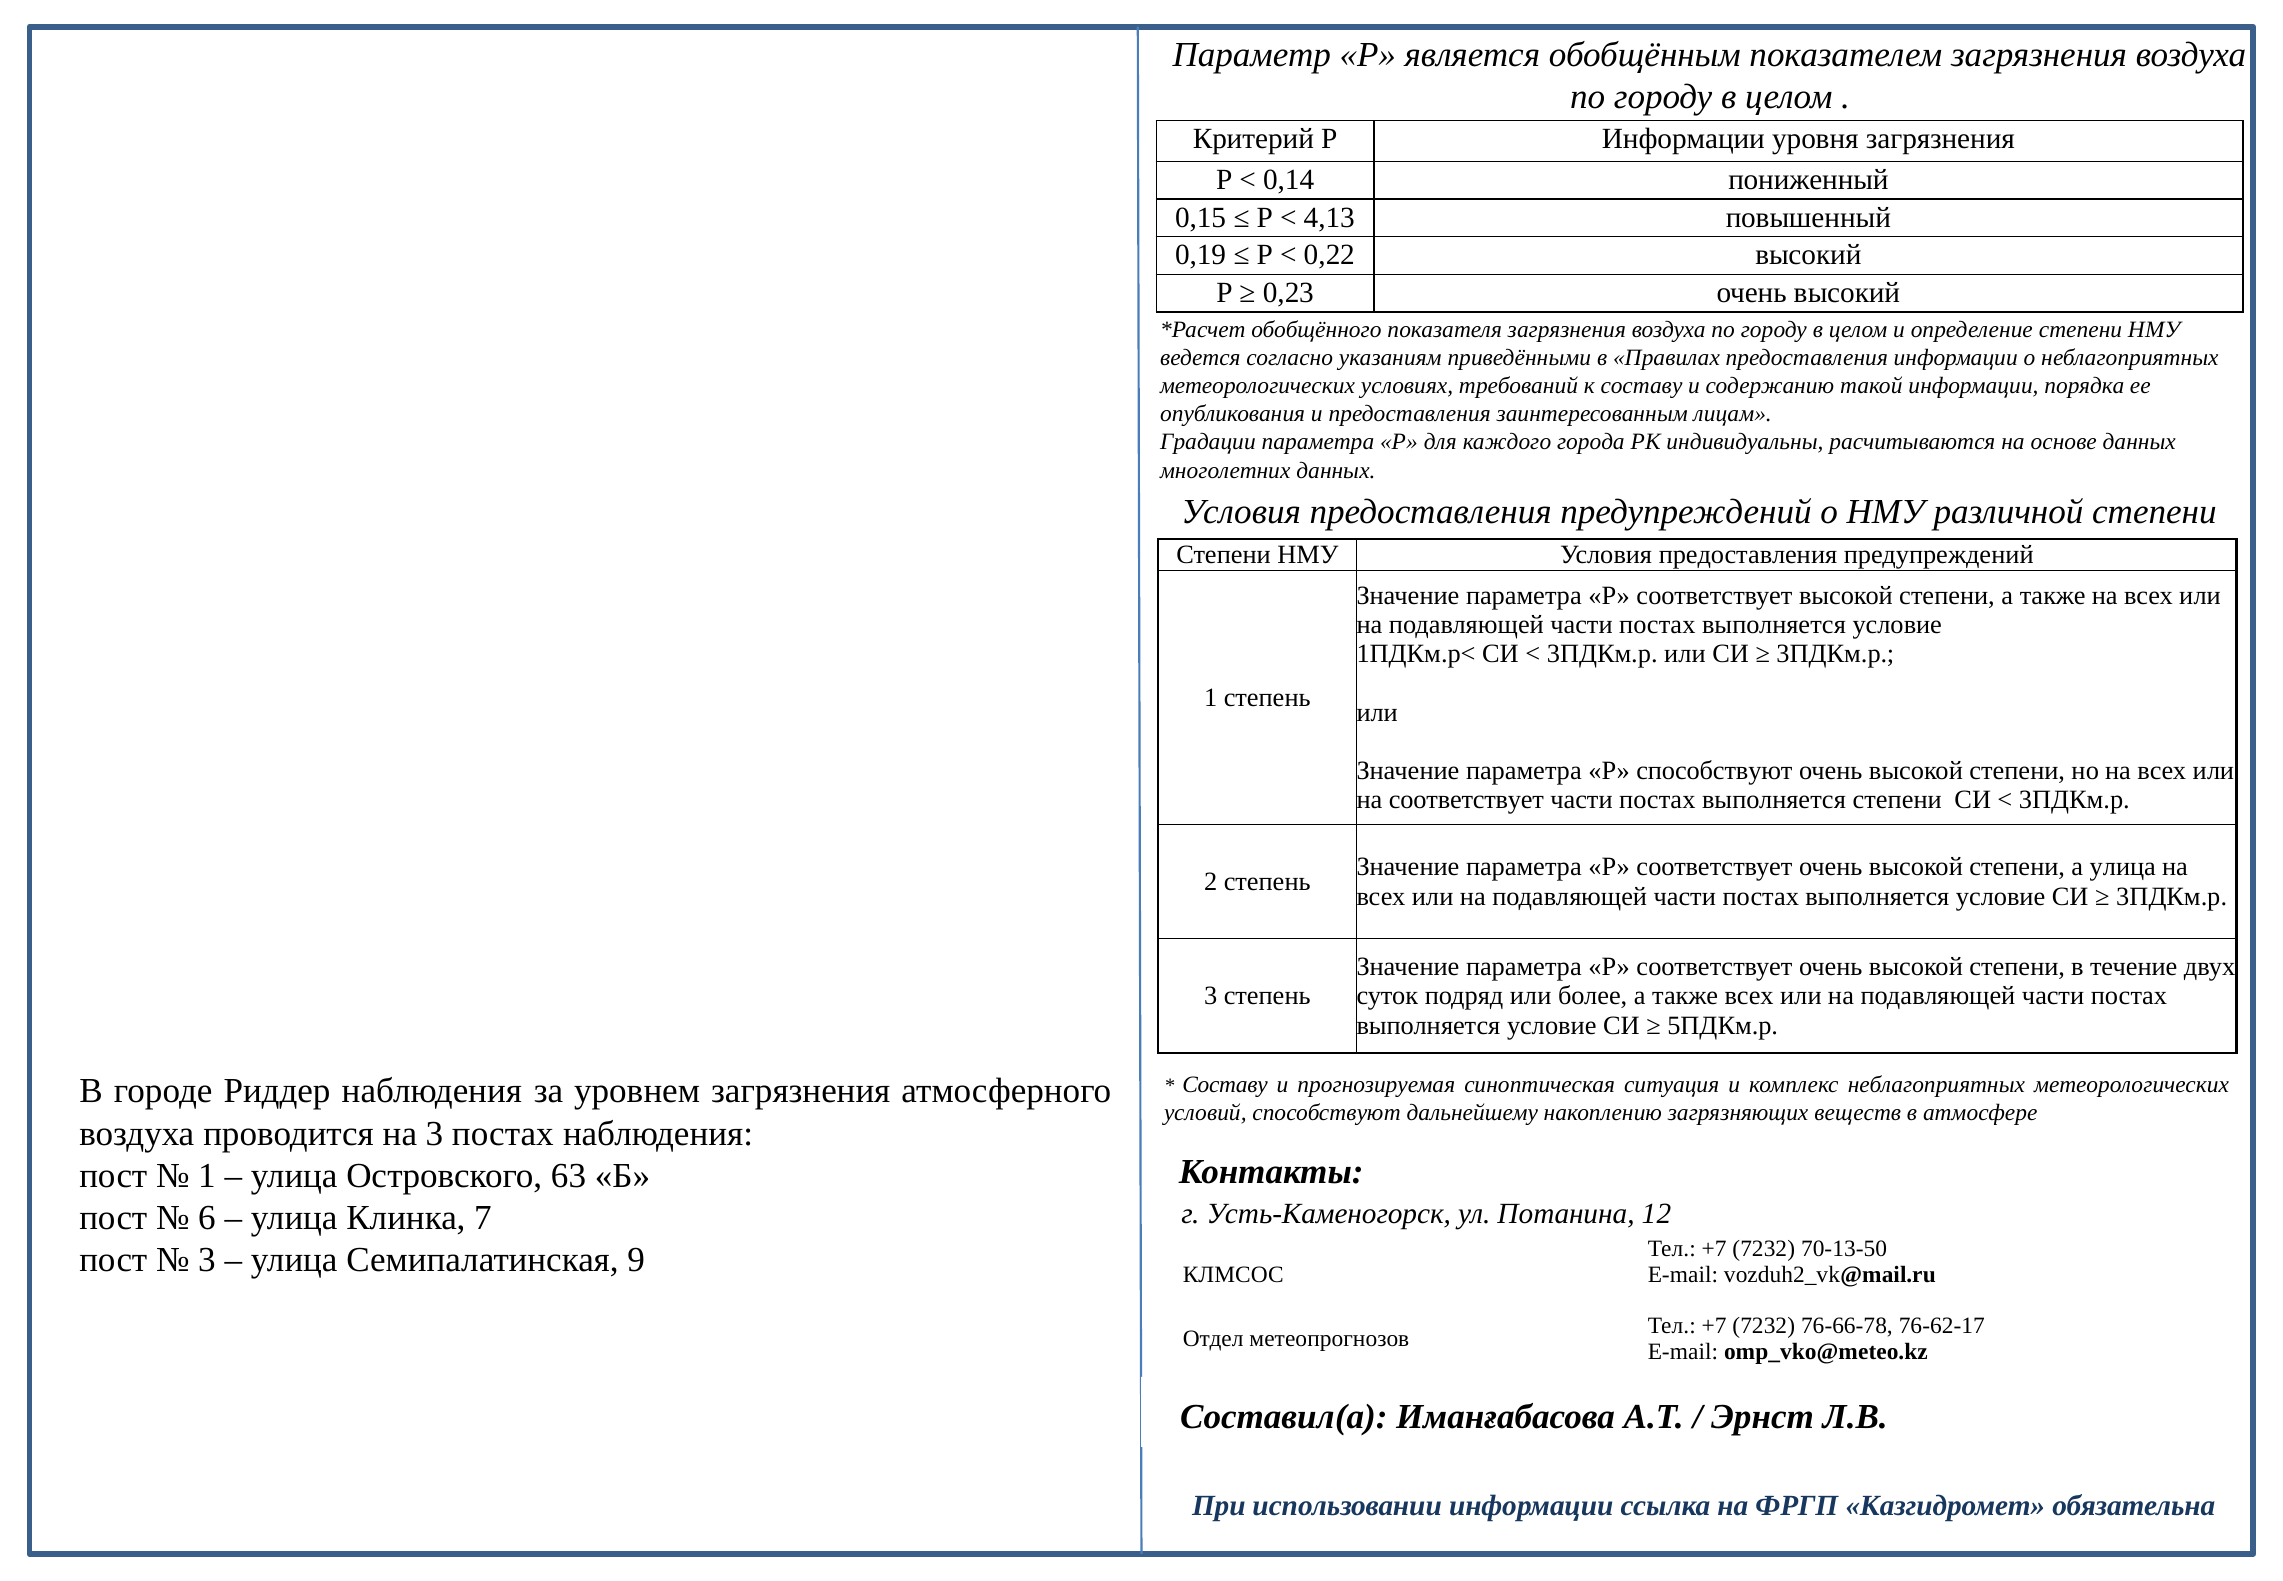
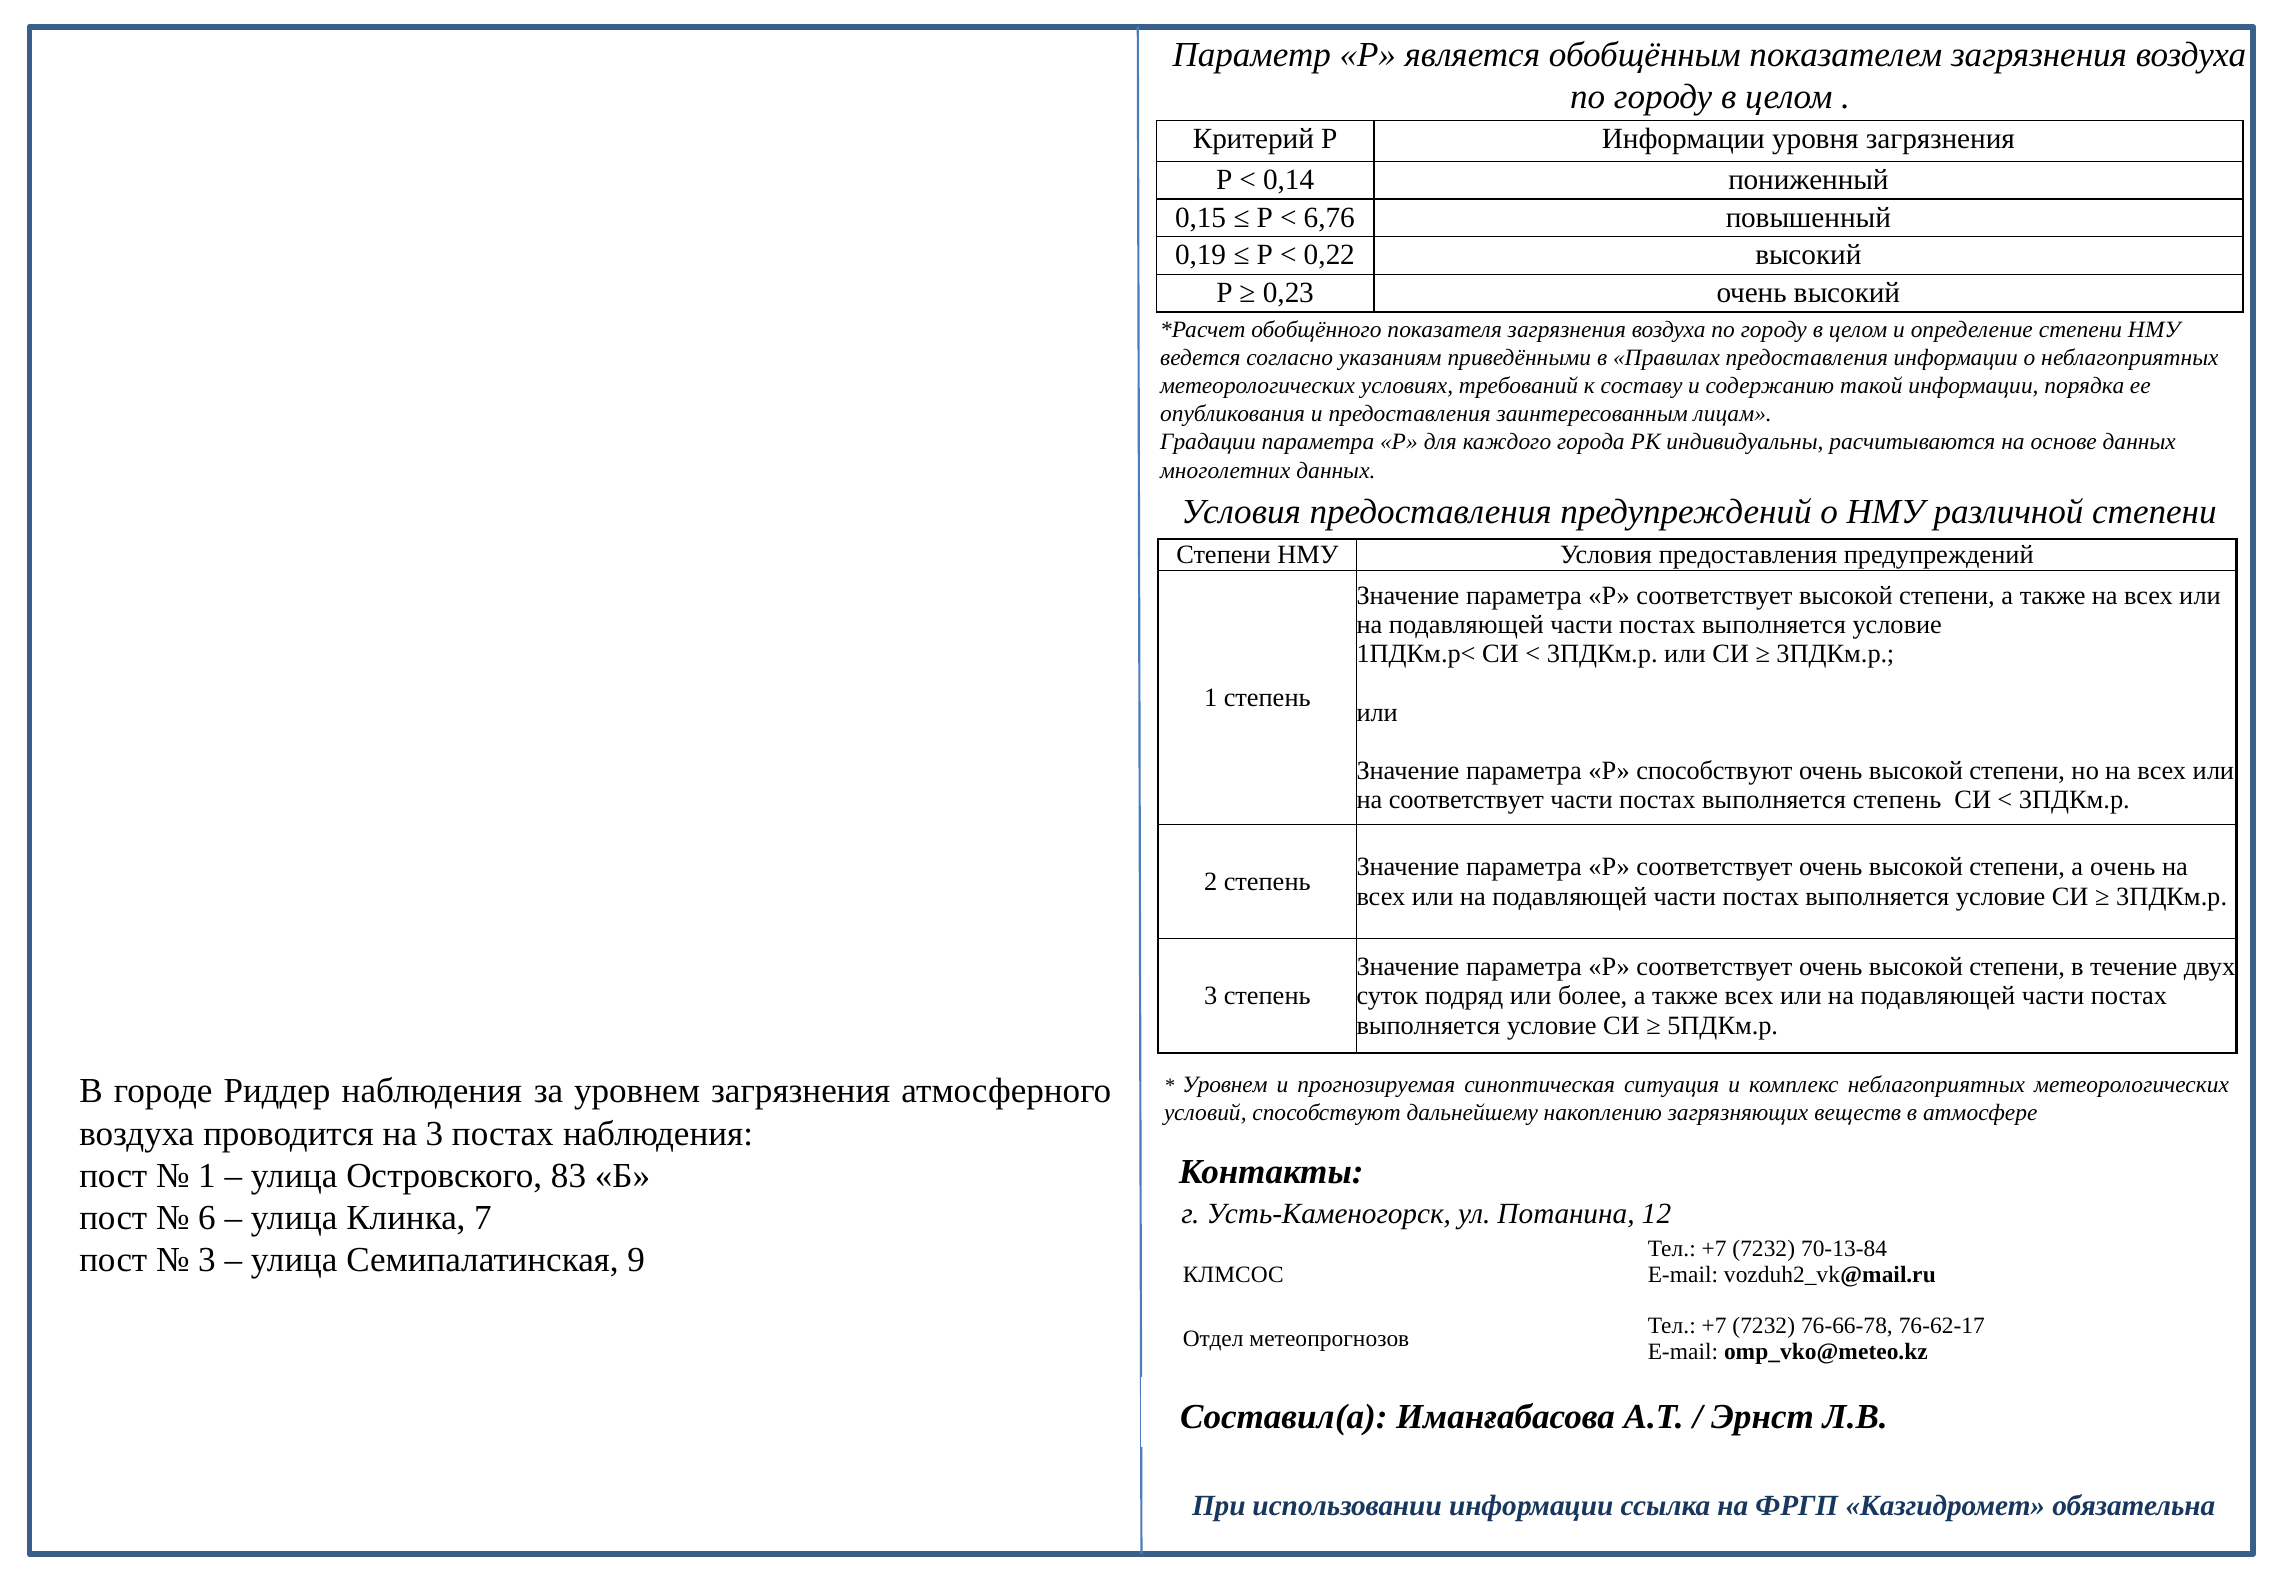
4,13: 4,13 -> 6,76
выполняется степени: степени -> степень
а улица: улица -> очень
Составу at (1225, 1084): Составу -> Уровнем
63: 63 -> 83
70-13-50: 70-13-50 -> 70-13-84
